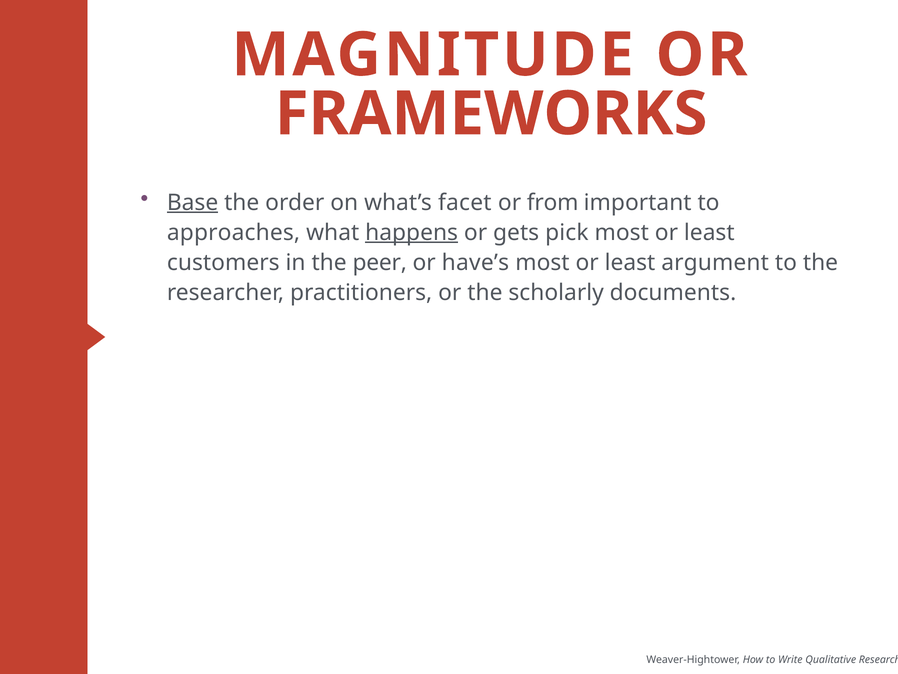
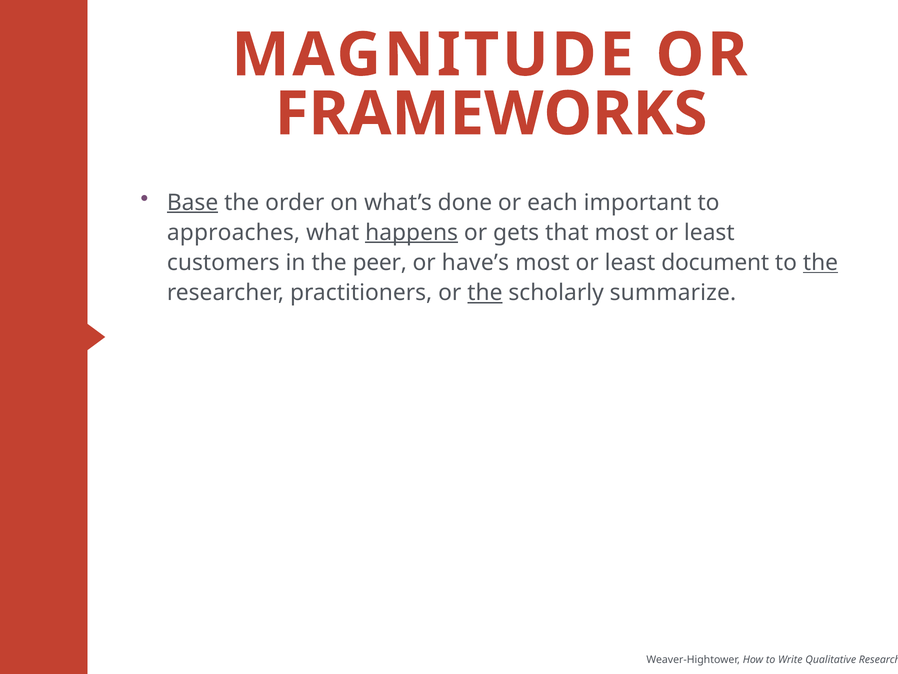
facet: facet -> done
from: from -> each
pick: pick -> that
argument: argument -> document
the at (820, 263) underline: none -> present
the at (485, 293) underline: none -> present
documents: documents -> summarize
